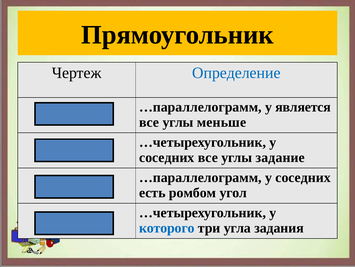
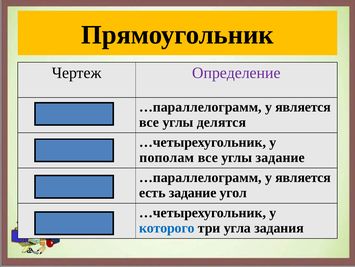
Определение colour: blue -> purple
меньше: меньше -> делятся
соседних at (167, 157): соседних -> пополам
соседних at (303, 177): соседних -> является
есть ромбом: ромбом -> задание
